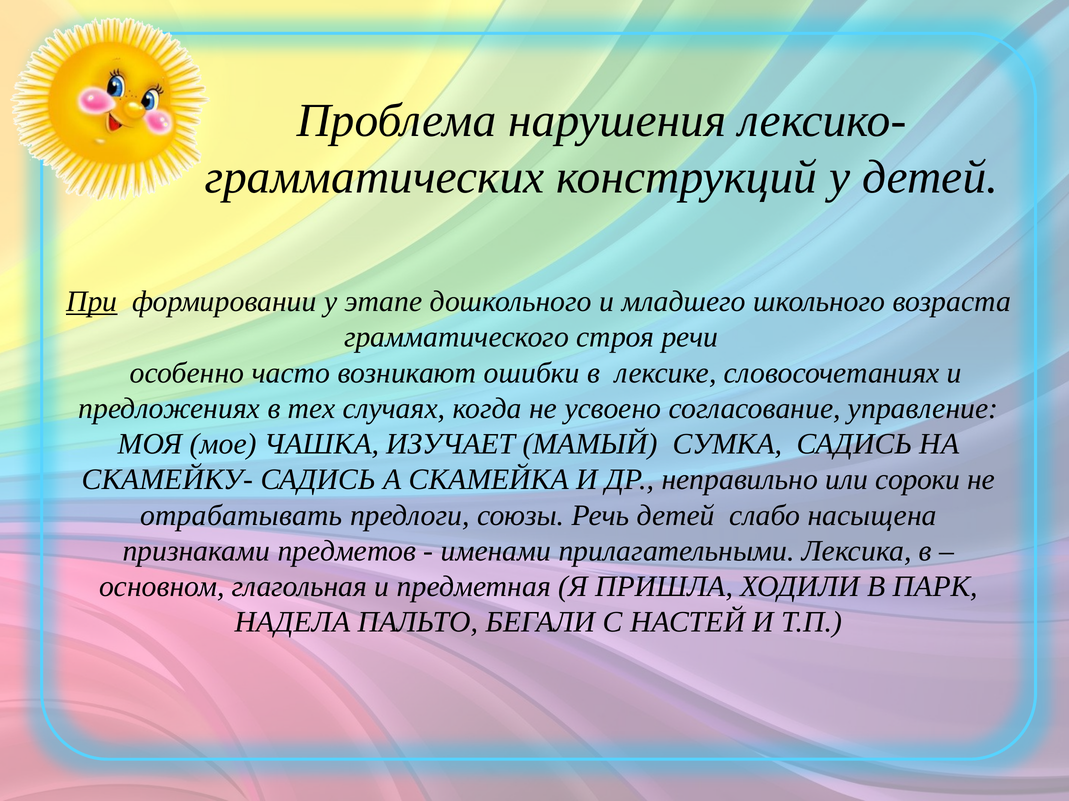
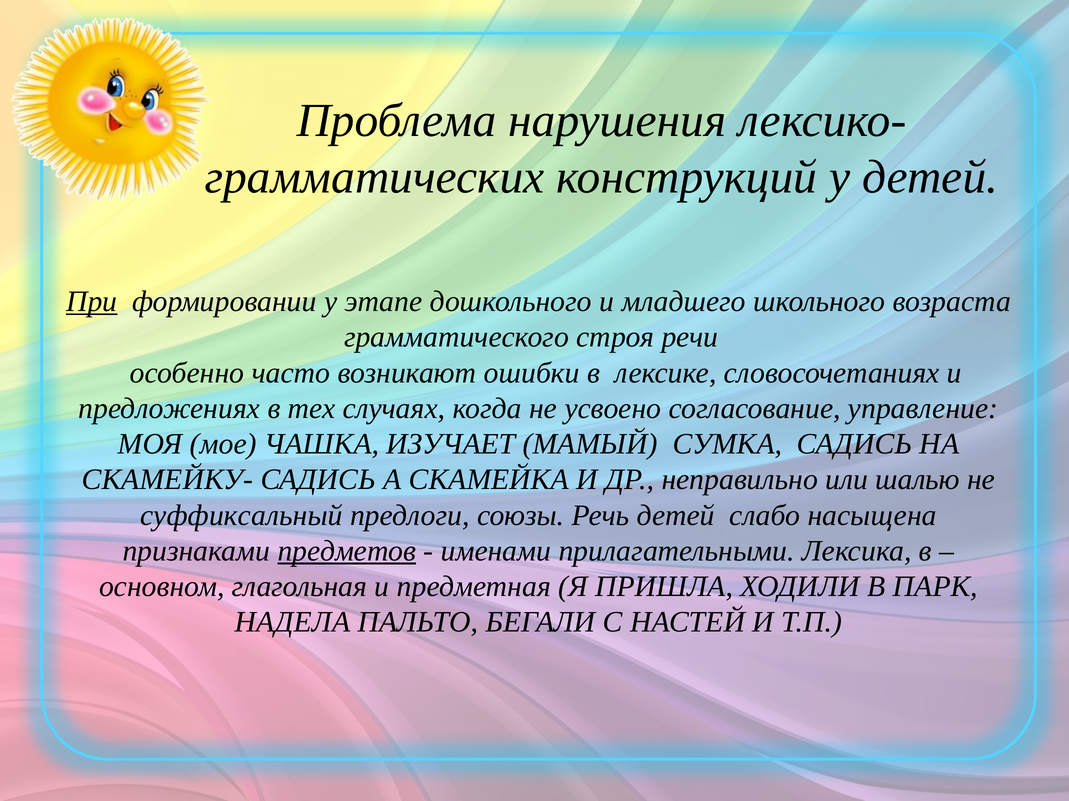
сороки: сороки -> шалью
отрабатывать: отрабатывать -> суффиксальный
предметов underline: none -> present
